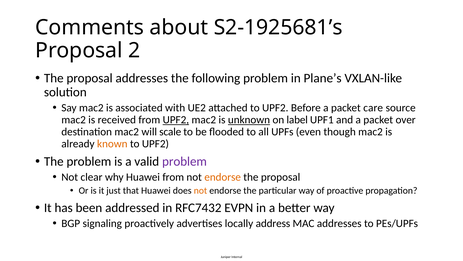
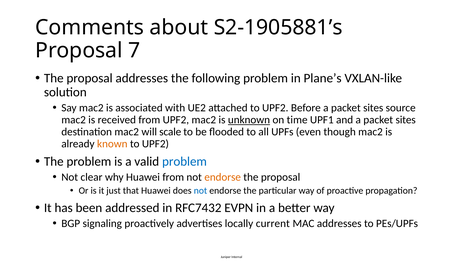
S2-1925681’s: S2-1925681’s -> S2-1905881’s
2: 2 -> 7
Before a packet care: care -> sites
UPF2 at (176, 120) underline: present -> none
label: label -> time
and a packet over: over -> sites
problem at (184, 161) colour: purple -> blue
not at (200, 190) colour: orange -> blue
address: address -> current
